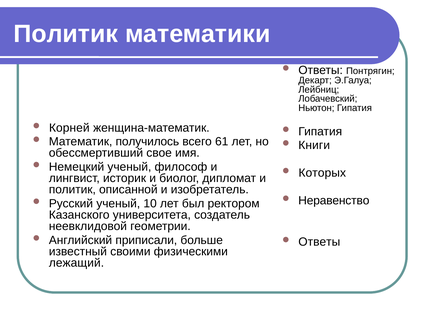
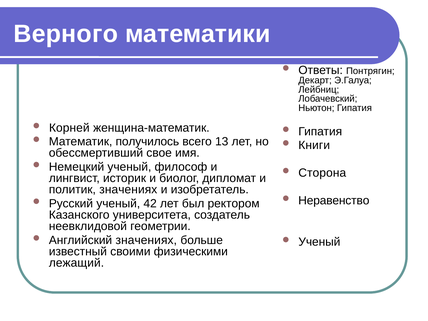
Политик at (66, 34): Политик -> Верного
61: 61 -> 13
Которых: Которых -> Сторона
политик описанной: описанной -> значениях
10: 10 -> 42
Английский приписали: приписали -> значениях
Ответы at (319, 242): Ответы -> Ученый
